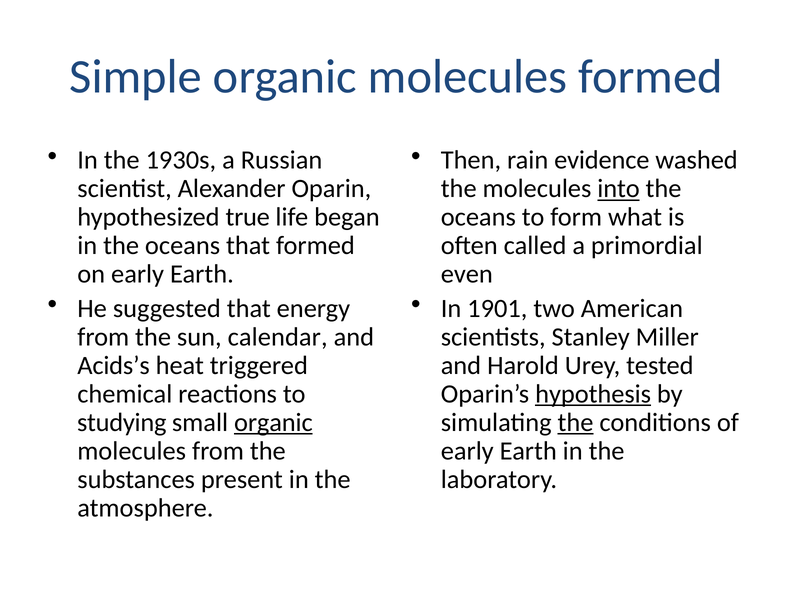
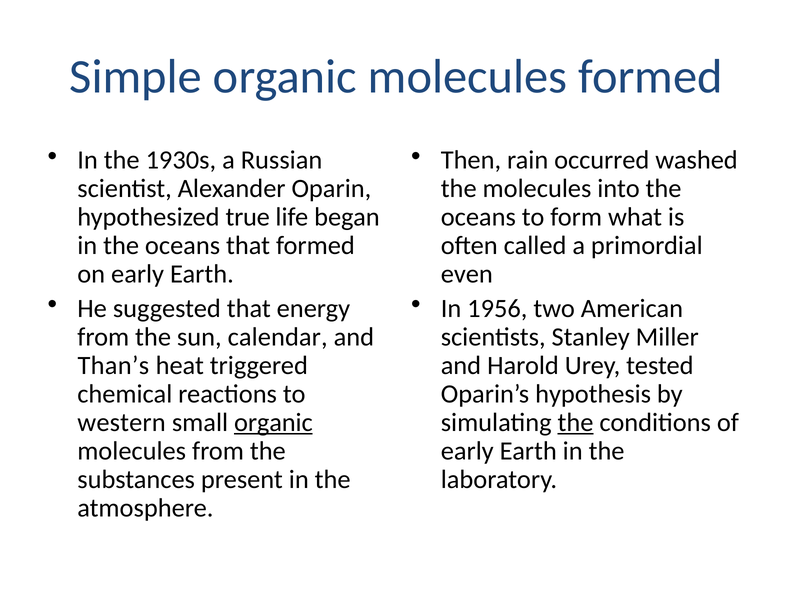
evidence: evidence -> occurred
into underline: present -> none
1901: 1901 -> 1956
Acids’s: Acids’s -> Than’s
hypothesis underline: present -> none
studying: studying -> western
